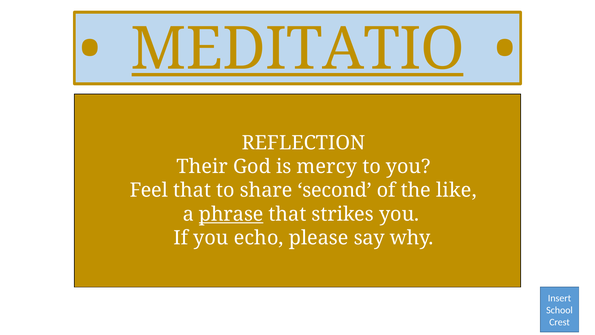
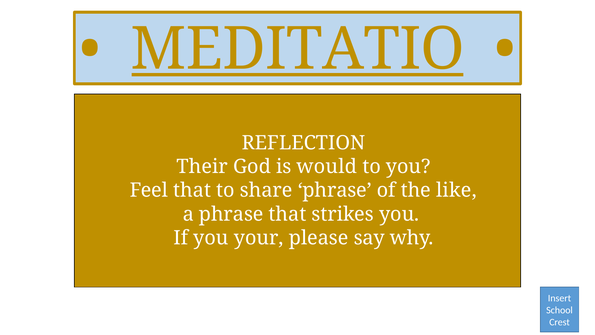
mercy: mercy -> would
share second: second -> phrase
phrase at (231, 214) underline: present -> none
echo: echo -> your
